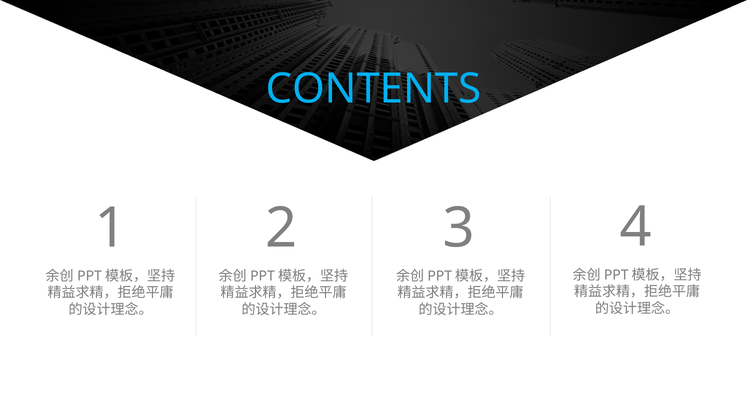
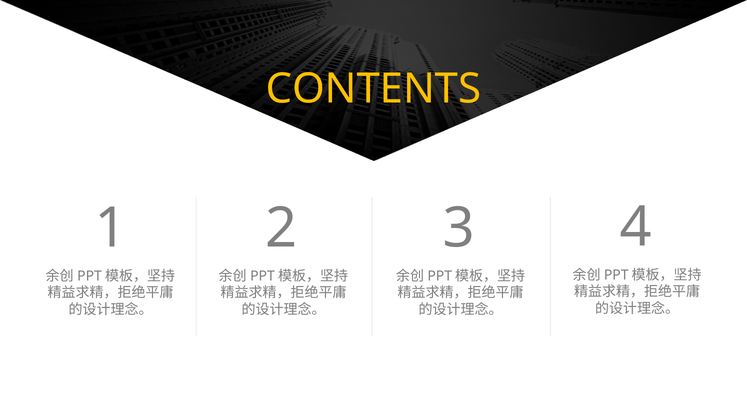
CONTENTS colour: light blue -> yellow
